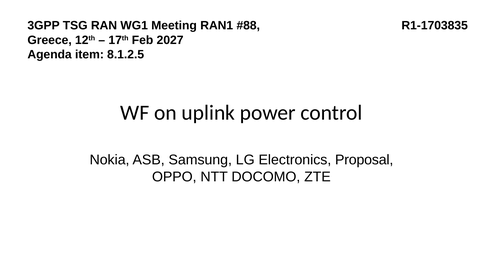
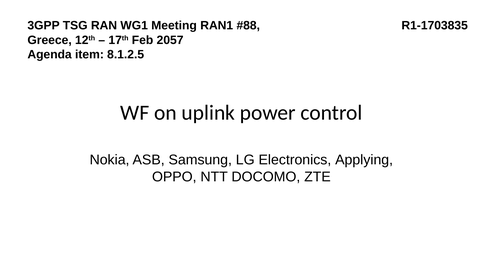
2027: 2027 -> 2057
Proposal: Proposal -> Applying
